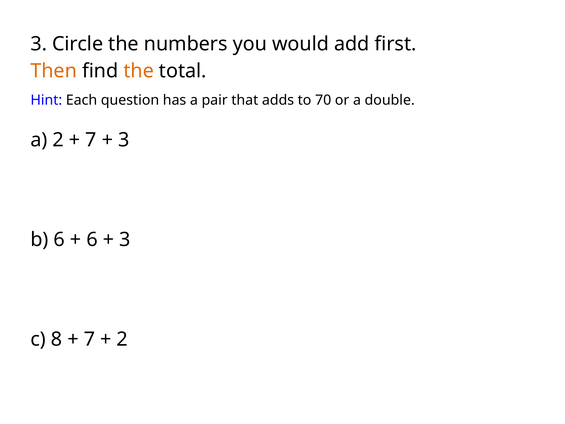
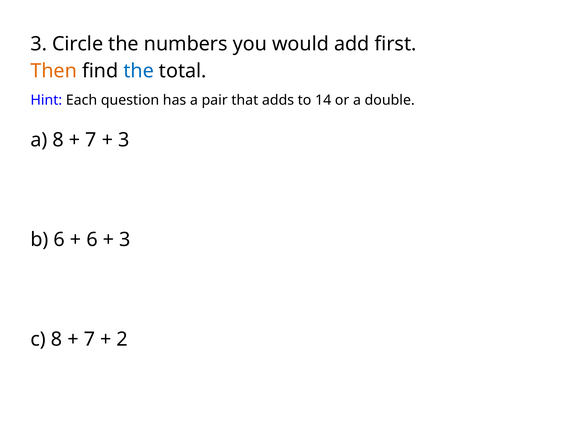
the at (139, 71) colour: orange -> blue
70: 70 -> 14
a 2: 2 -> 8
